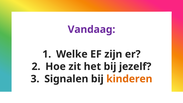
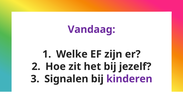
kinderen colour: orange -> purple
